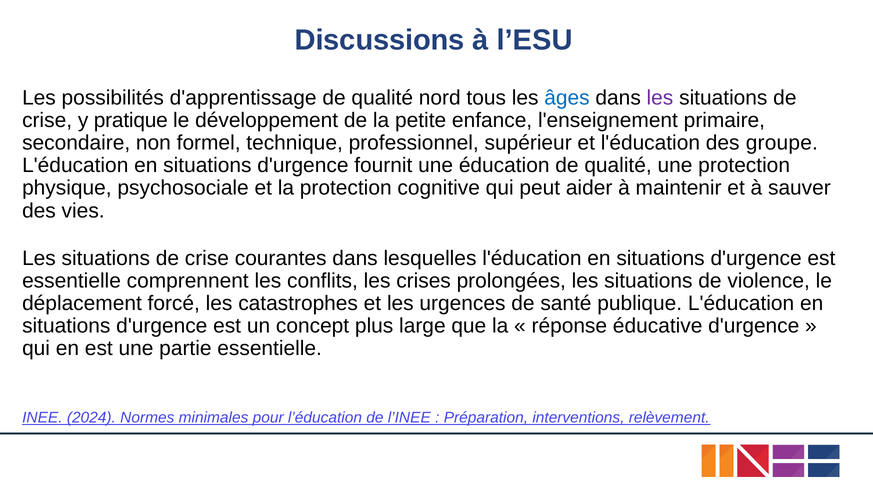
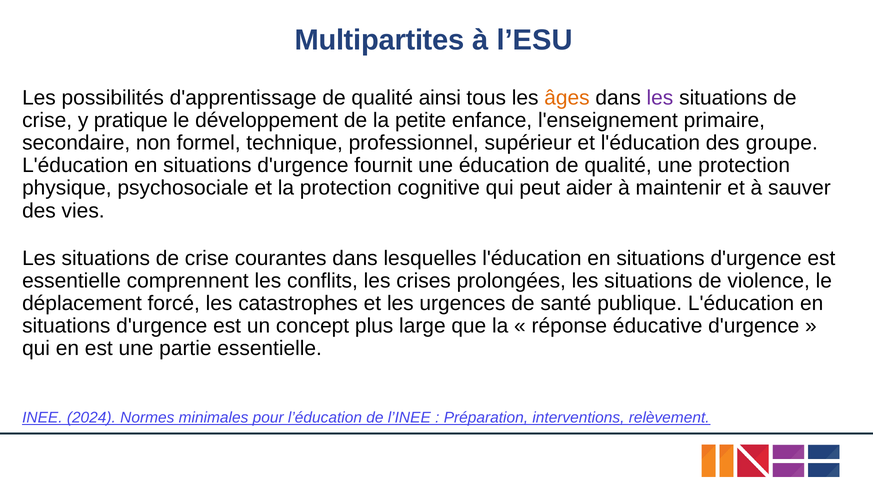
Discussions: Discussions -> Multipartites
nord: nord -> ainsi
âges colour: blue -> orange
